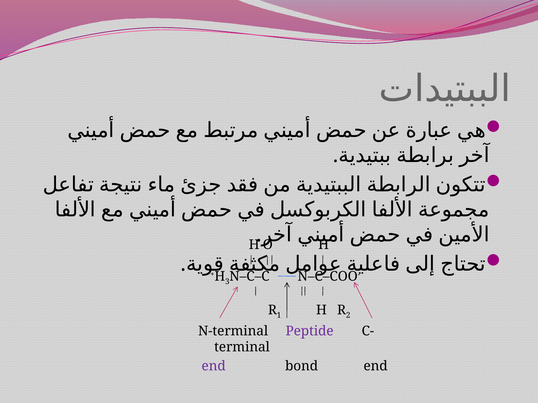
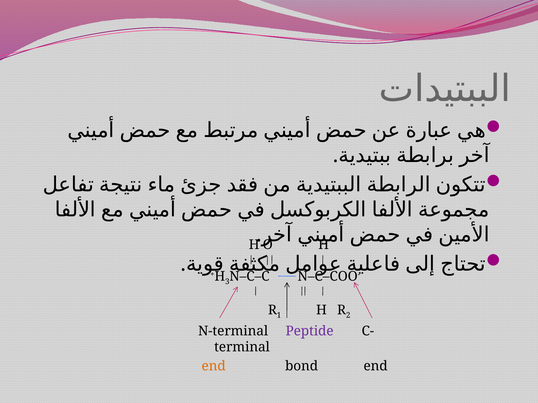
end at (214, 366) colour: purple -> orange
